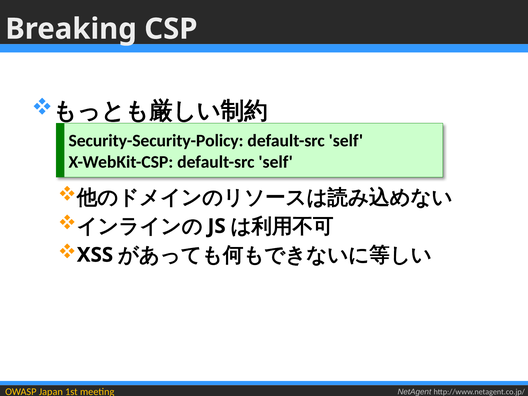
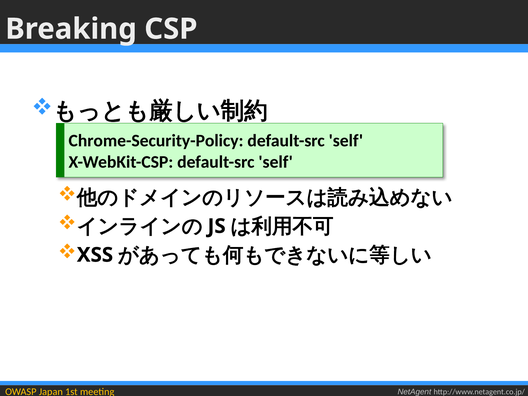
Security-Security-Policy: Security-Security-Policy -> Chrome-Security-Policy
